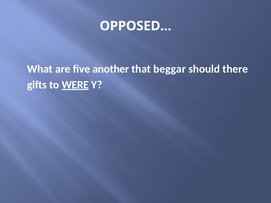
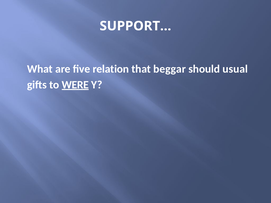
OPPOSED…: OPPOSED… -> SUPPORT…
another: another -> relation
there: there -> usual
